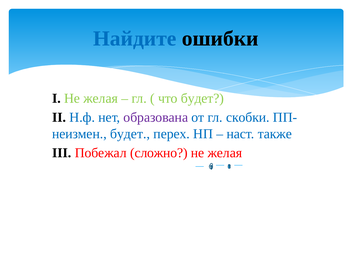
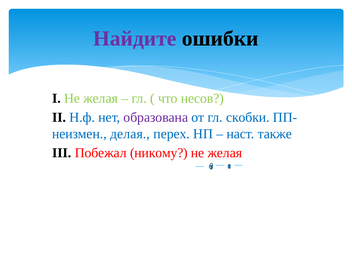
Найдите colour: blue -> purple
что будет: будет -> несов
неизмен будет: будет -> делая
сложно: сложно -> никому
